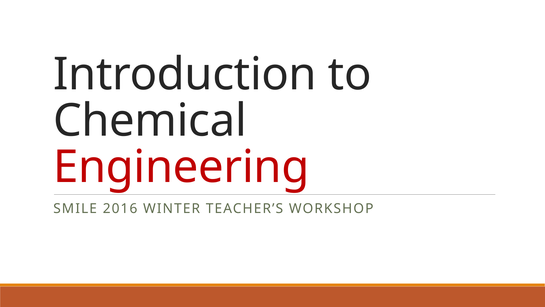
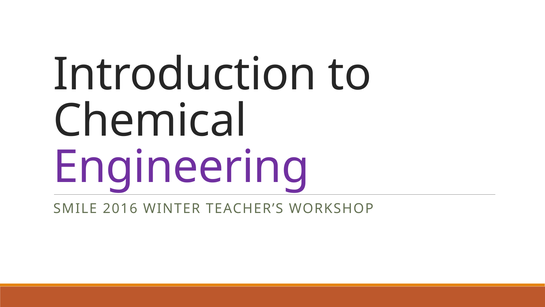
Engineering colour: red -> purple
